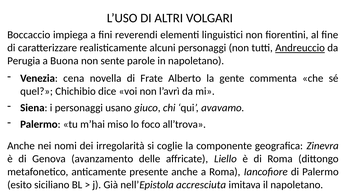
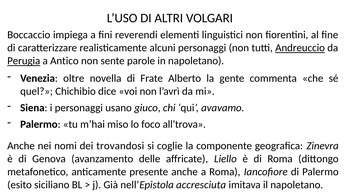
Perugia underline: none -> present
Buona: Buona -> Antico
cena: cena -> oltre
irregolarità: irregolarità -> trovandosi
